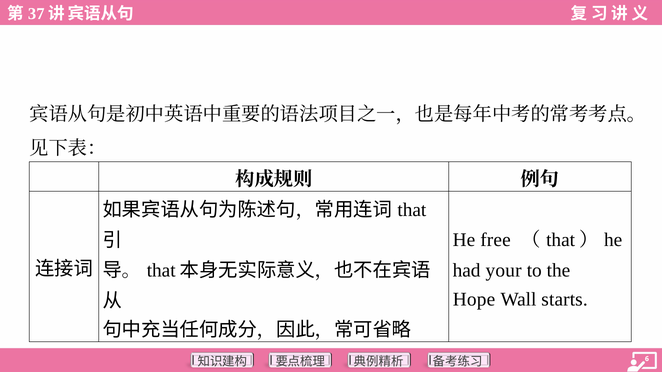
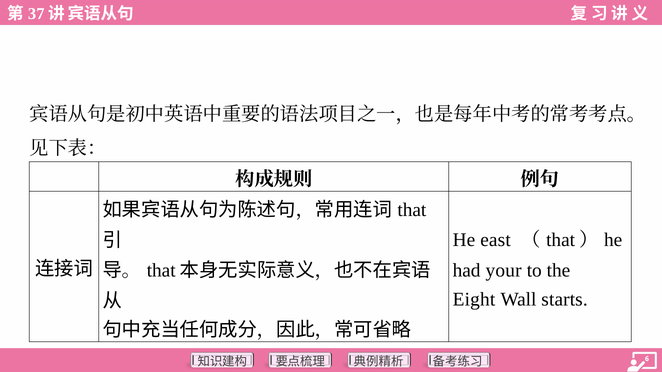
free: free -> east
Hope: Hope -> Eight
